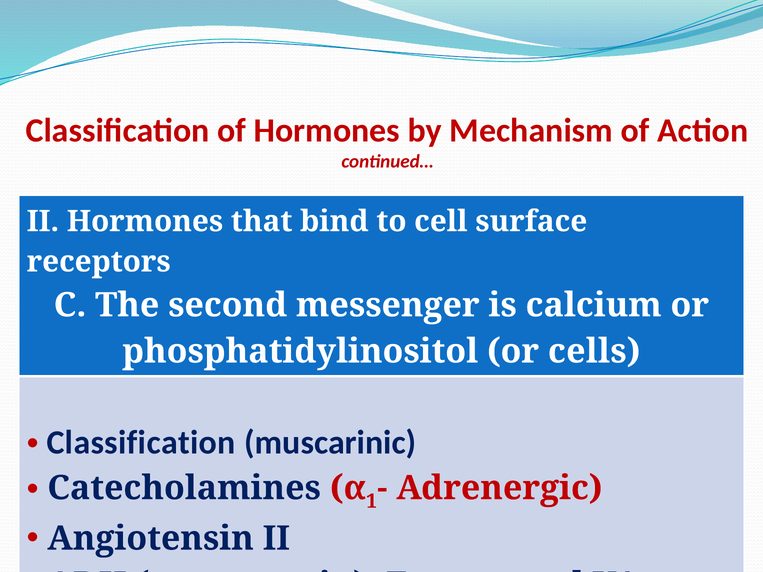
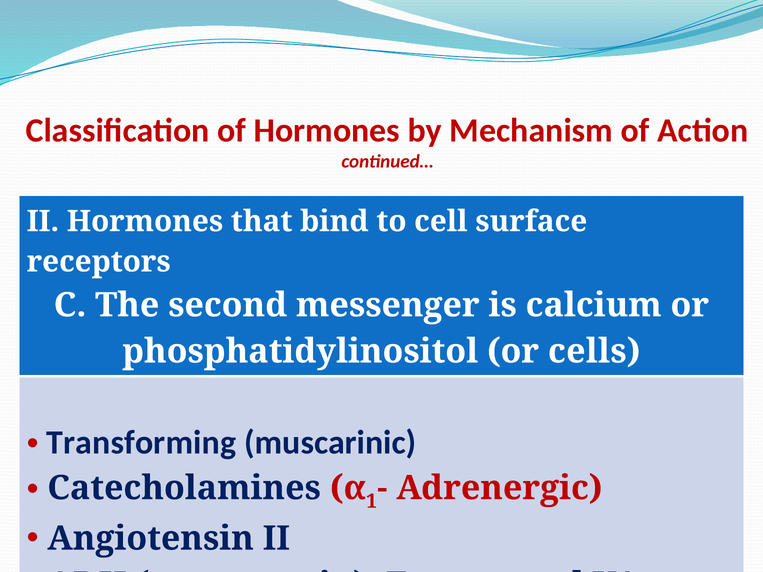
Classification at (141, 443): Classification -> Transforming
